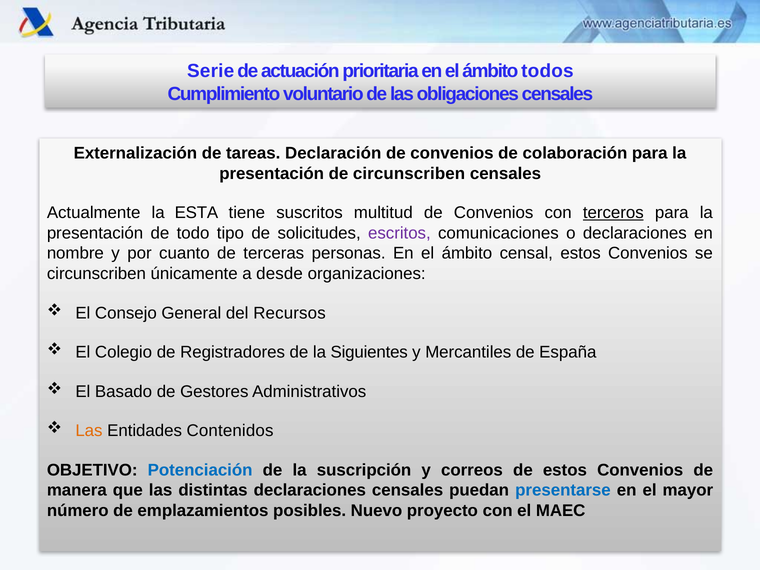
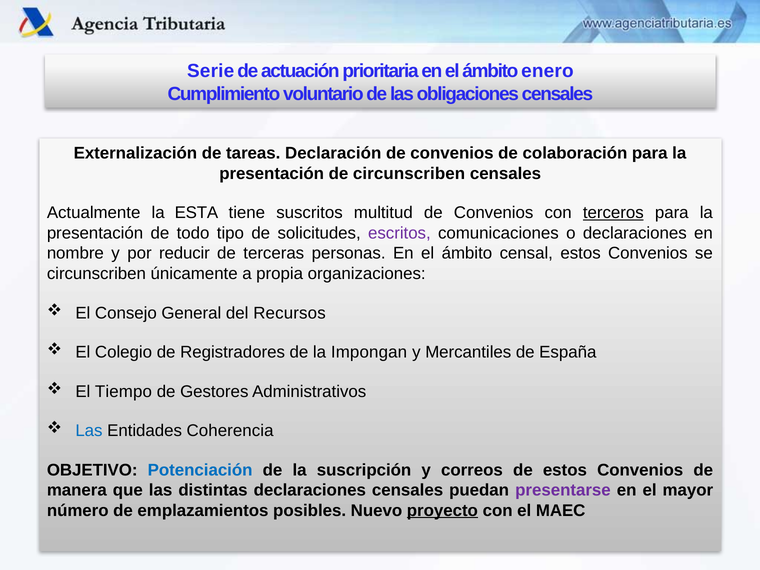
todos: todos -> enero
cuanto: cuanto -> reducir
desde: desde -> propia
Siguientes: Siguientes -> Impongan
Basado: Basado -> Tiempo
Las at (89, 431) colour: orange -> blue
Contenidos: Contenidos -> Coherencia
presentarse colour: blue -> purple
proyecto underline: none -> present
